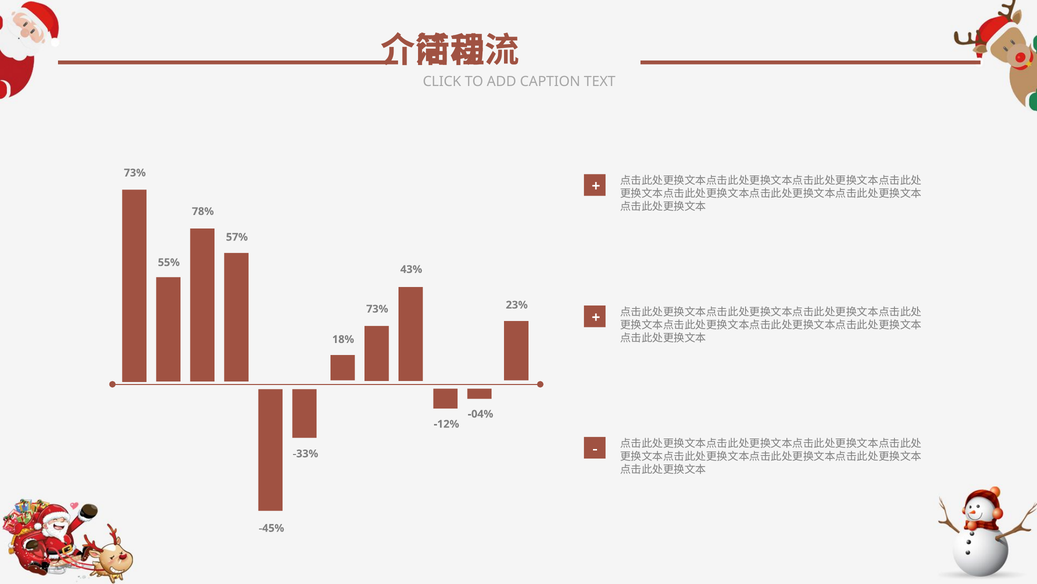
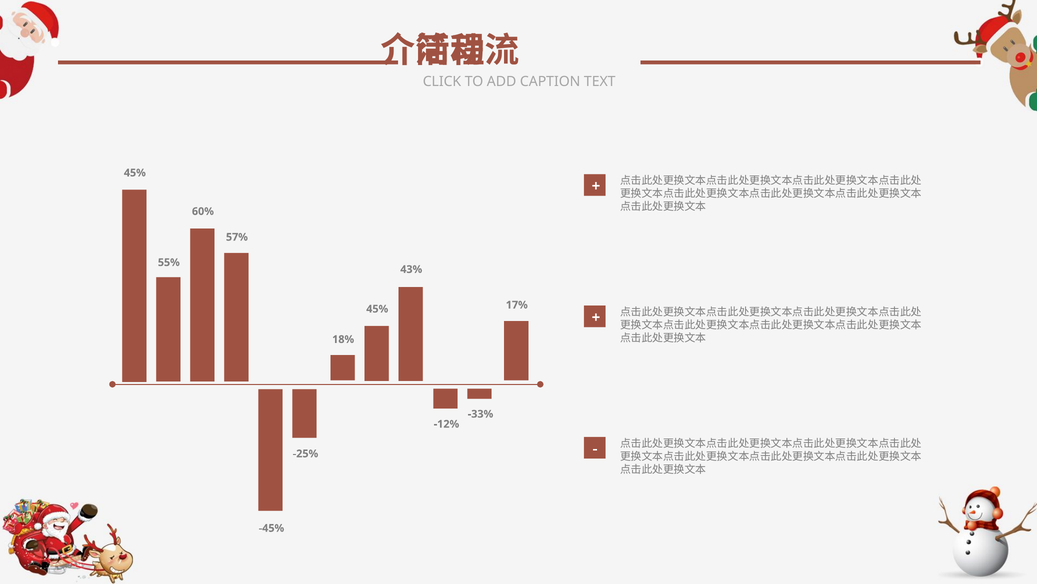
73% at (135, 173): 73% -> 45%
78%: 78% -> 60%
23%: 23% -> 17%
73% at (377, 309): 73% -> 45%
-04%: -04% -> -33%
-33%: -33% -> -25%
